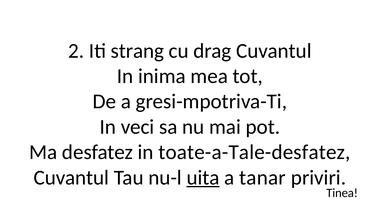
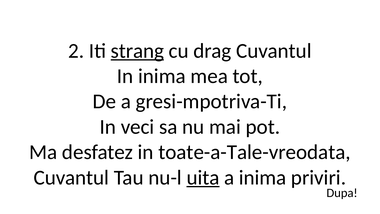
strang underline: none -> present
toate-a-Tale-desfatez: toate-a-Tale-desfatez -> toate-a-Tale-vreodata
a tanar: tanar -> inima
Tinea: Tinea -> Dupa
